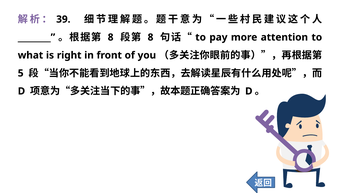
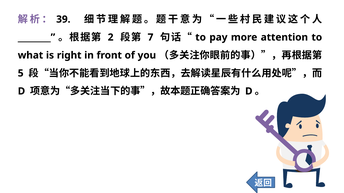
8 at (111, 37): 8 -> 2
8 at (151, 37): 8 -> 7
